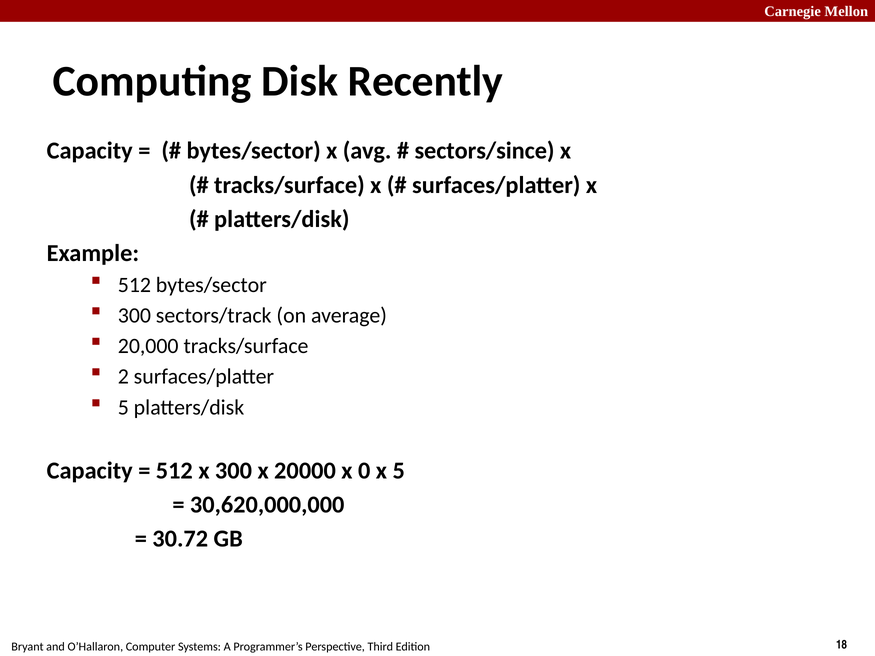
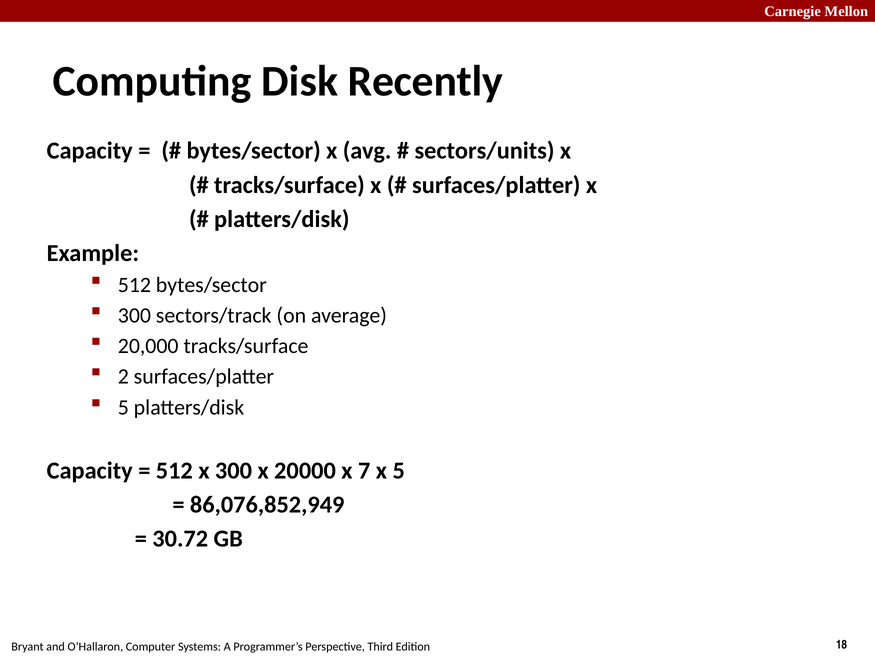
sectors/since: sectors/since -> sectors/units
0: 0 -> 7
30,620,000,000: 30,620,000,000 -> 86,076,852,949
